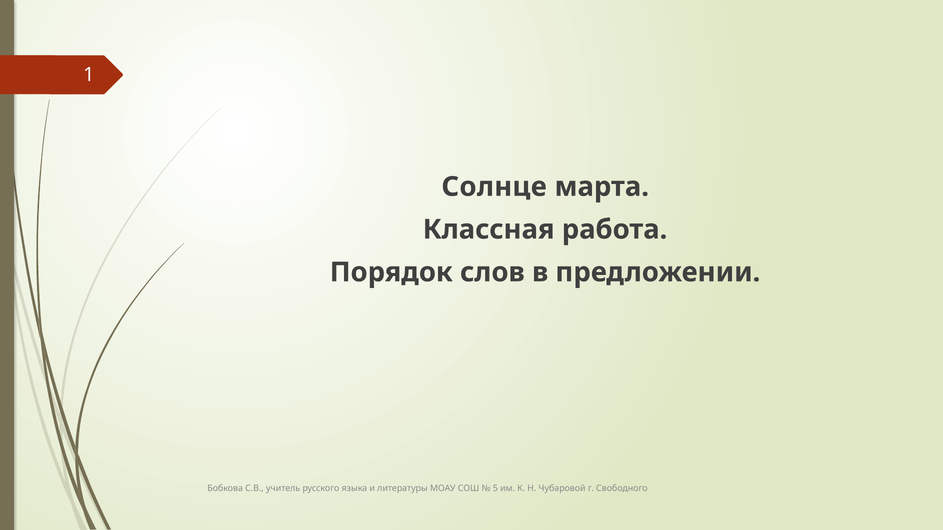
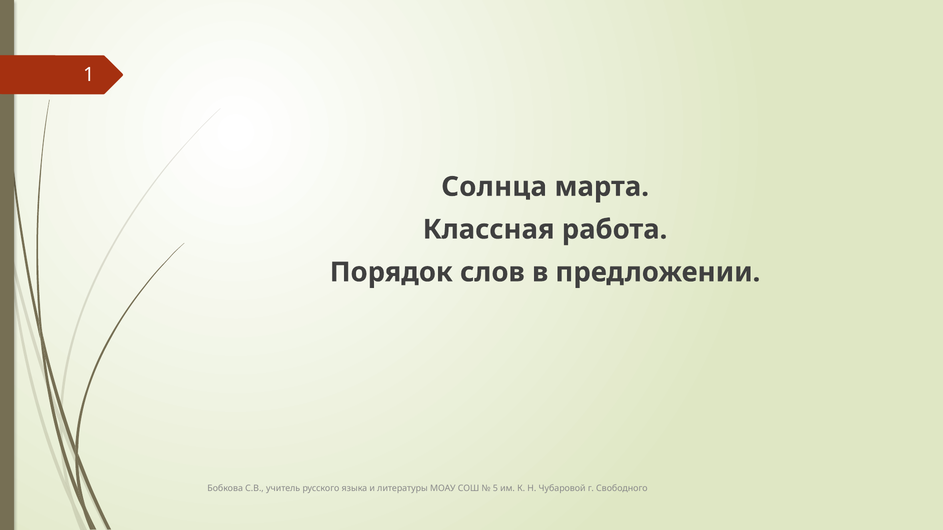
Солнце: Солнце -> Солнца
